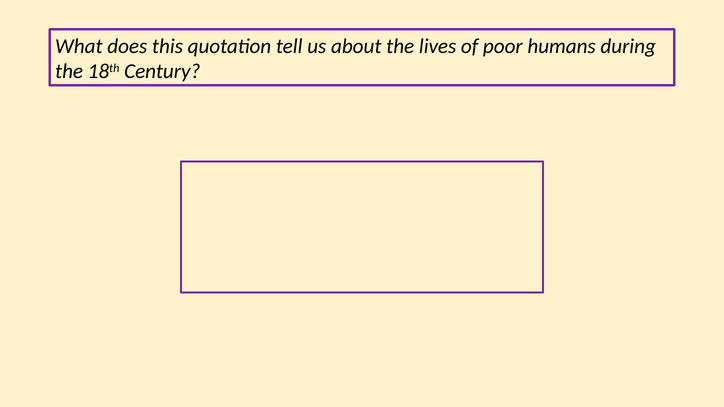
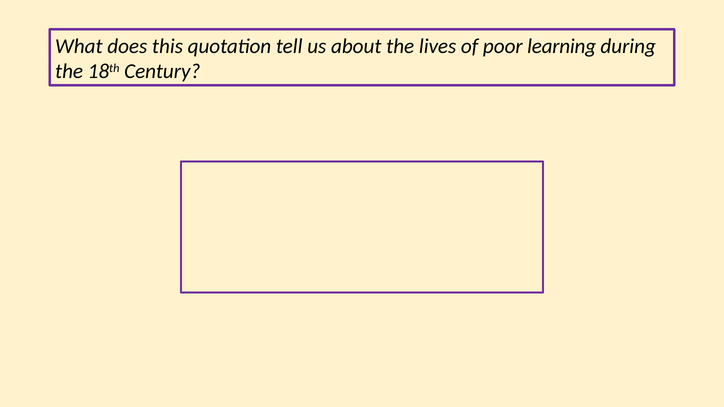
humans: humans -> learning
